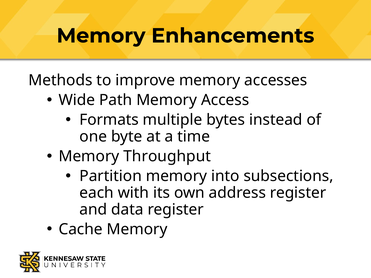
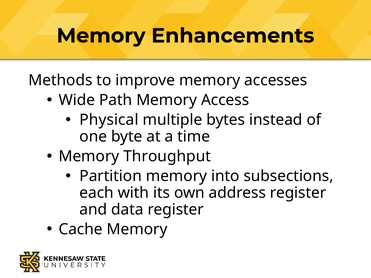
Formats: Formats -> Physical
